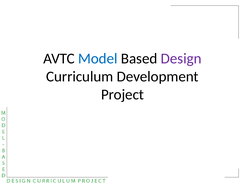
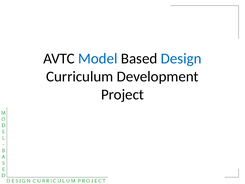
Design colour: purple -> blue
